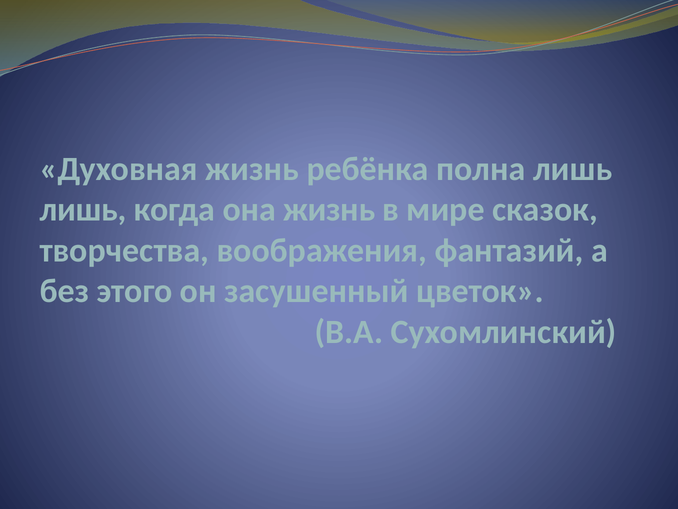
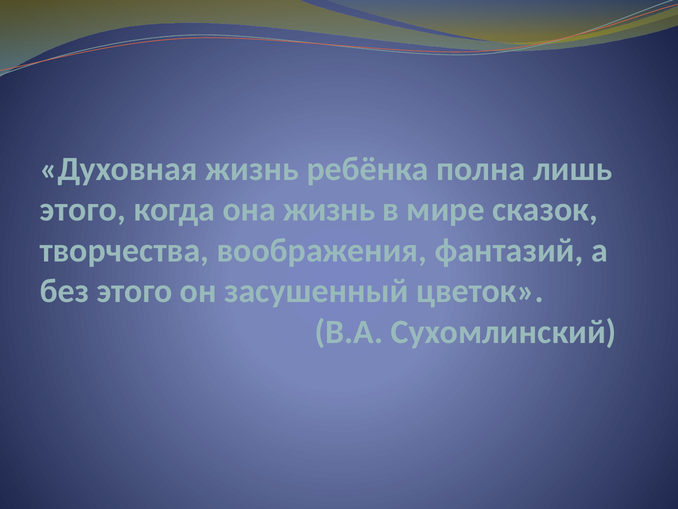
лишь at (83, 210): лишь -> этого
